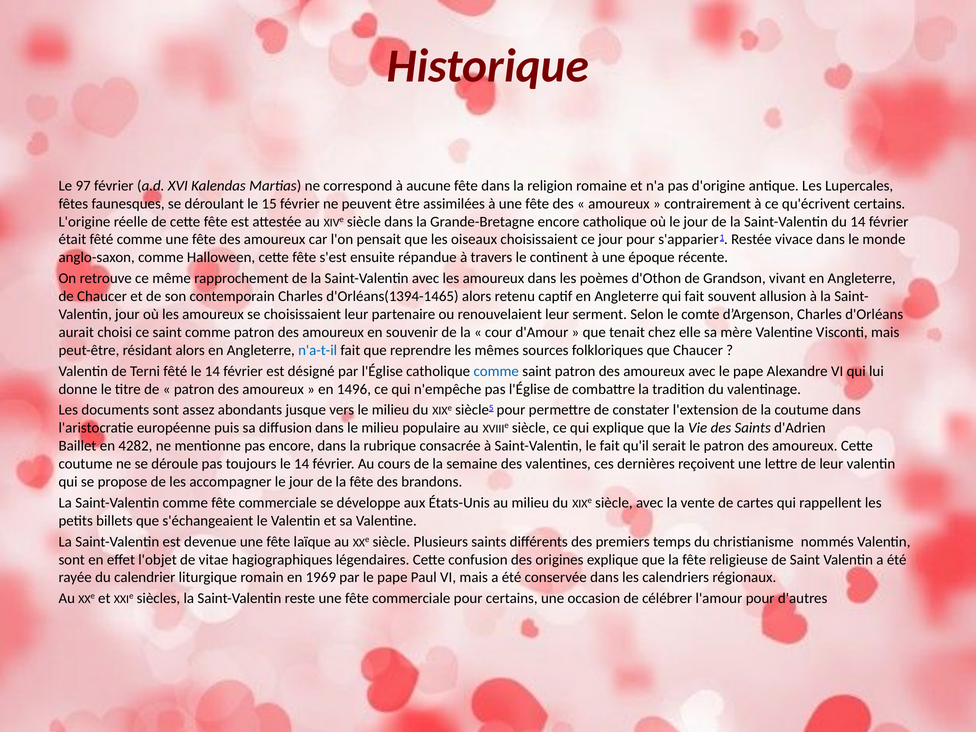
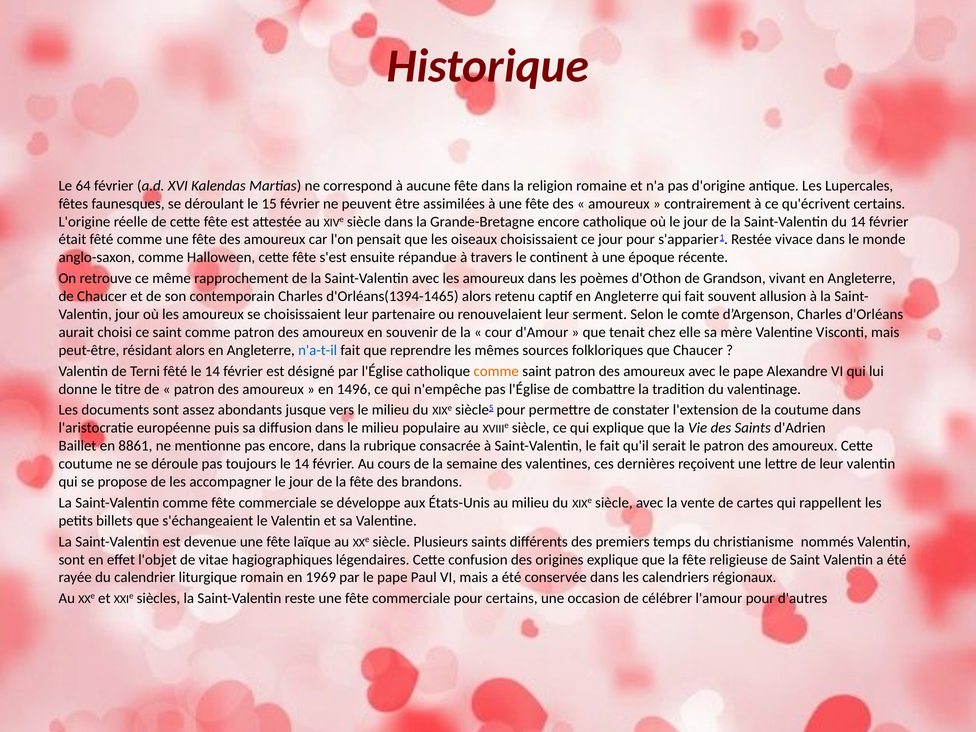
97: 97 -> 64
comme at (496, 371) colour: blue -> orange
4282: 4282 -> 8861
